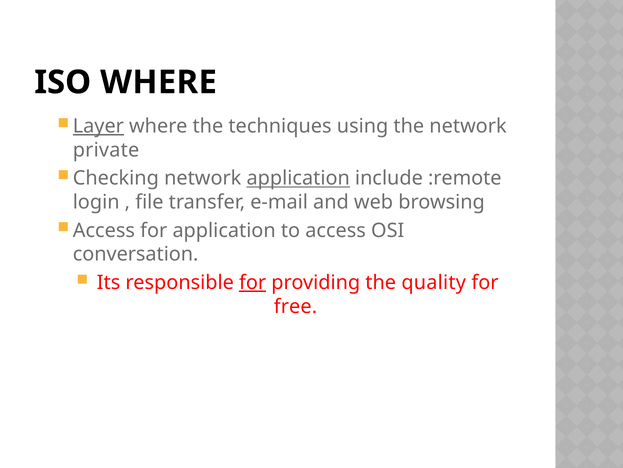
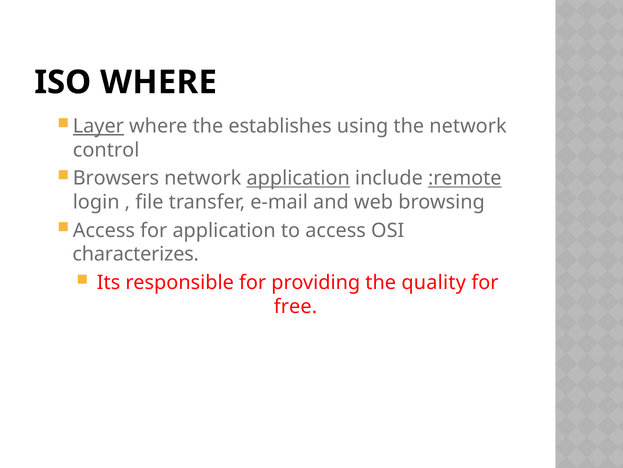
techniques: techniques -> establishes
private: private -> control
Checking: Checking -> Browsers
:remote underline: none -> present
conversation: conversation -> characterizes
for at (253, 282) underline: present -> none
